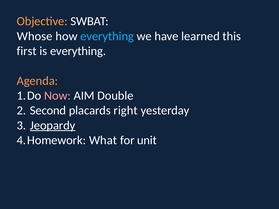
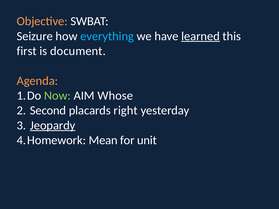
Whose: Whose -> Seizure
learned underline: none -> present
is everything: everything -> document
Now colour: pink -> light green
Double: Double -> Whose
What: What -> Mean
